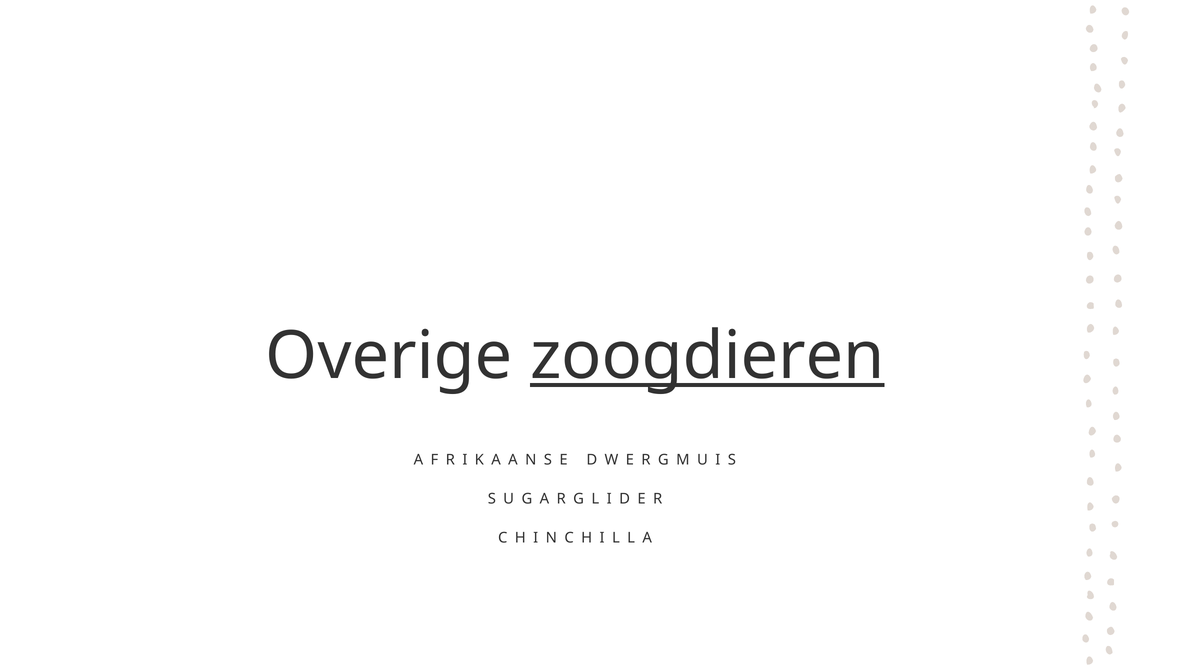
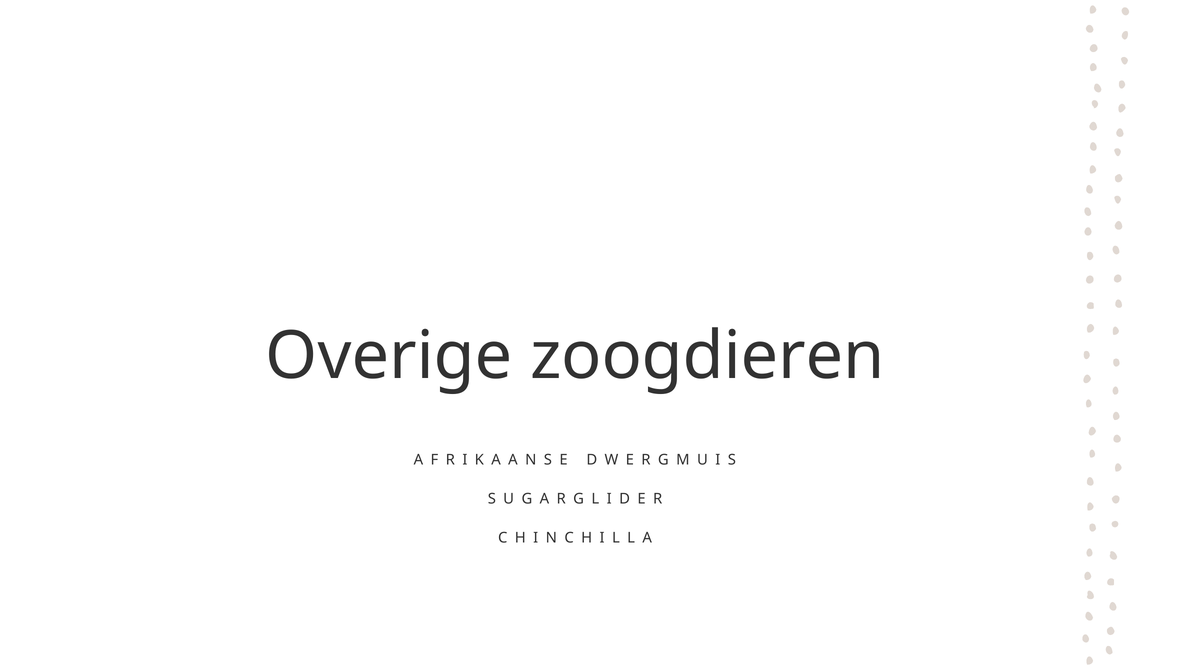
zoogdieren underline: present -> none
